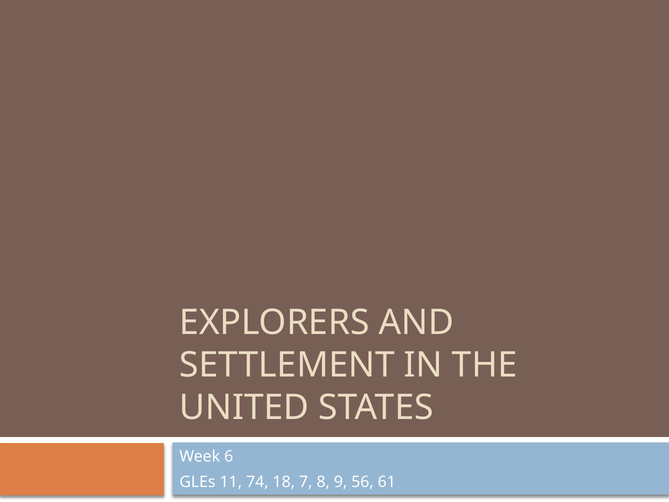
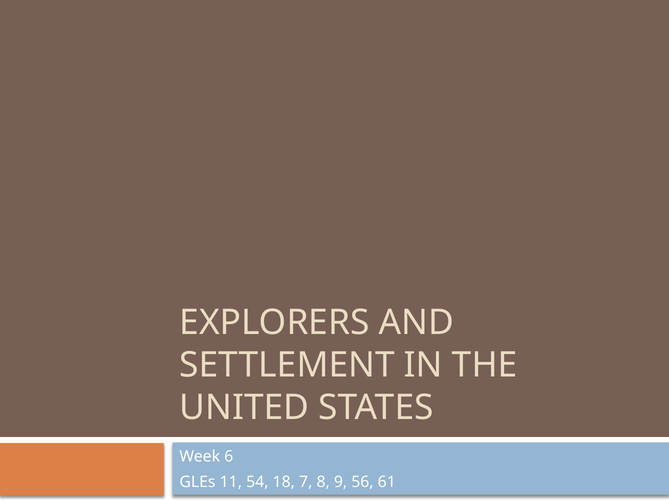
74: 74 -> 54
